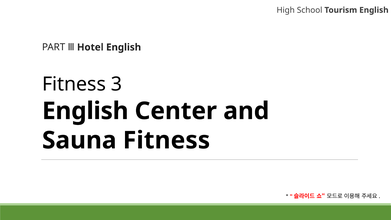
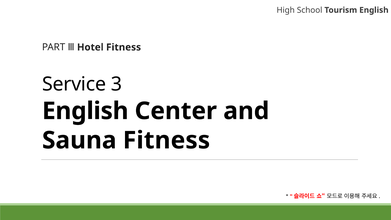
Hotel English: English -> Fitness
Fitness at (74, 84): Fitness -> Service
